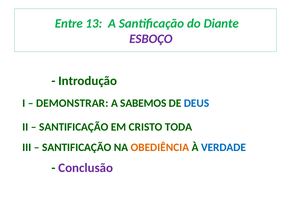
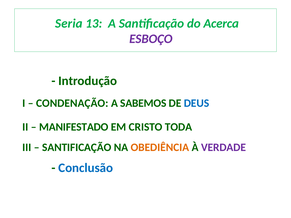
Entre: Entre -> Seria
Diante: Diante -> Acerca
DEMONSTRAR: DEMONSTRAR -> CONDENAÇÃO
SANTIFICAÇÃO at (74, 127): SANTIFICAÇÃO -> MANIFESTADO
VERDADE colour: blue -> purple
Conclusão colour: purple -> blue
